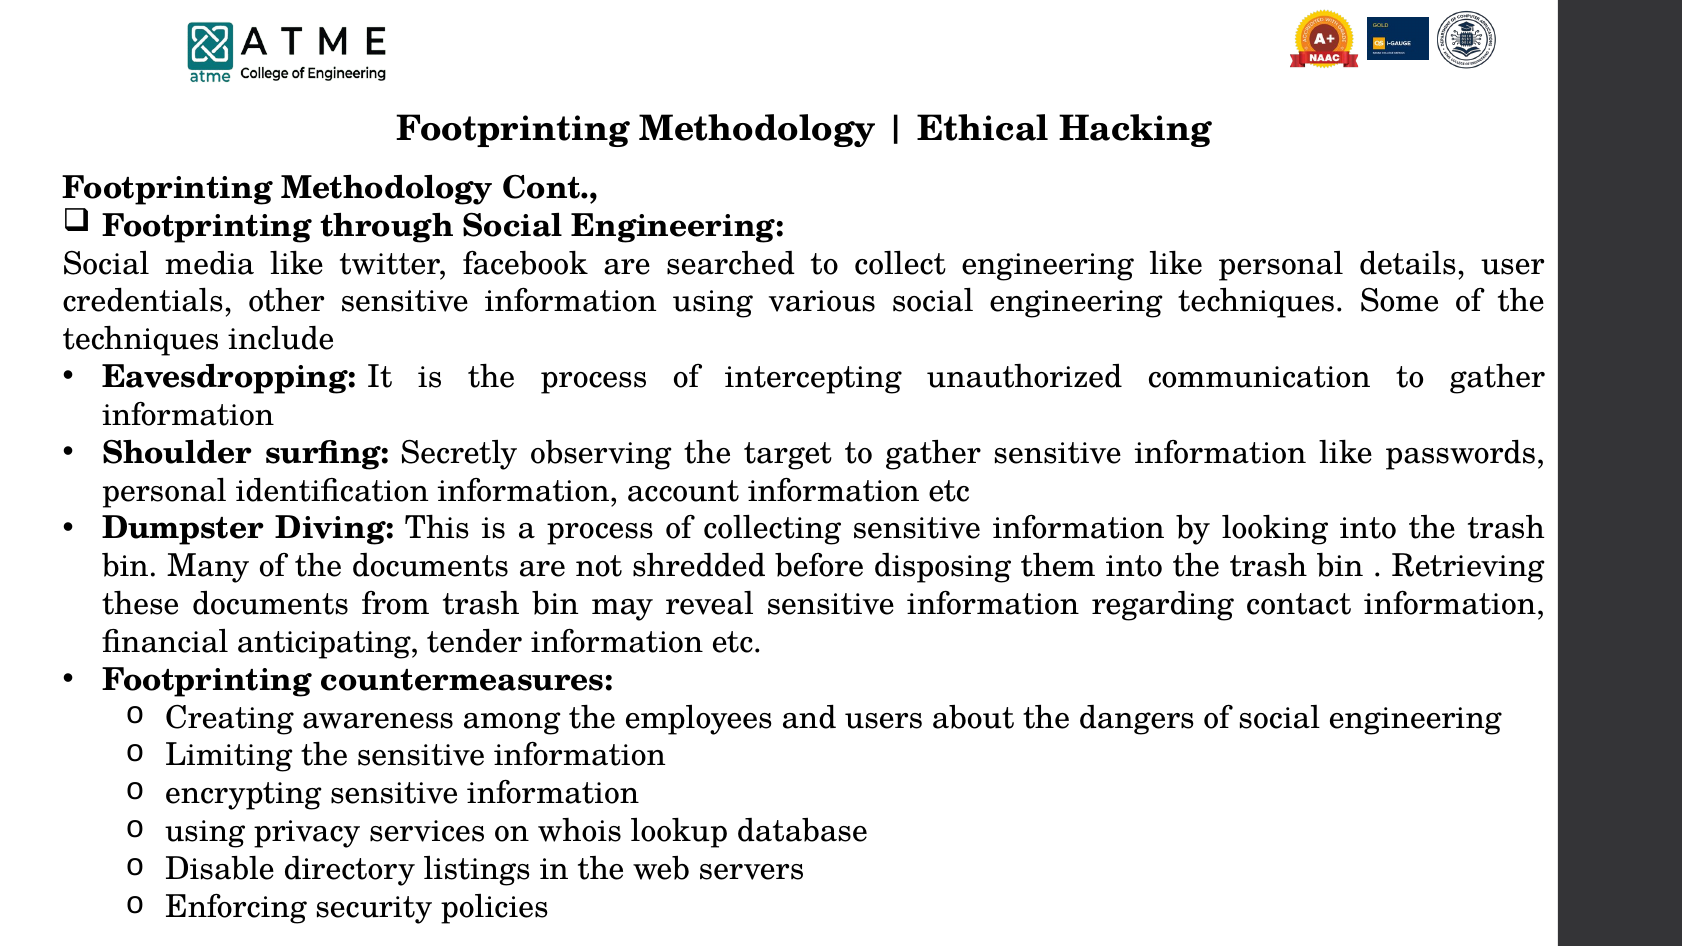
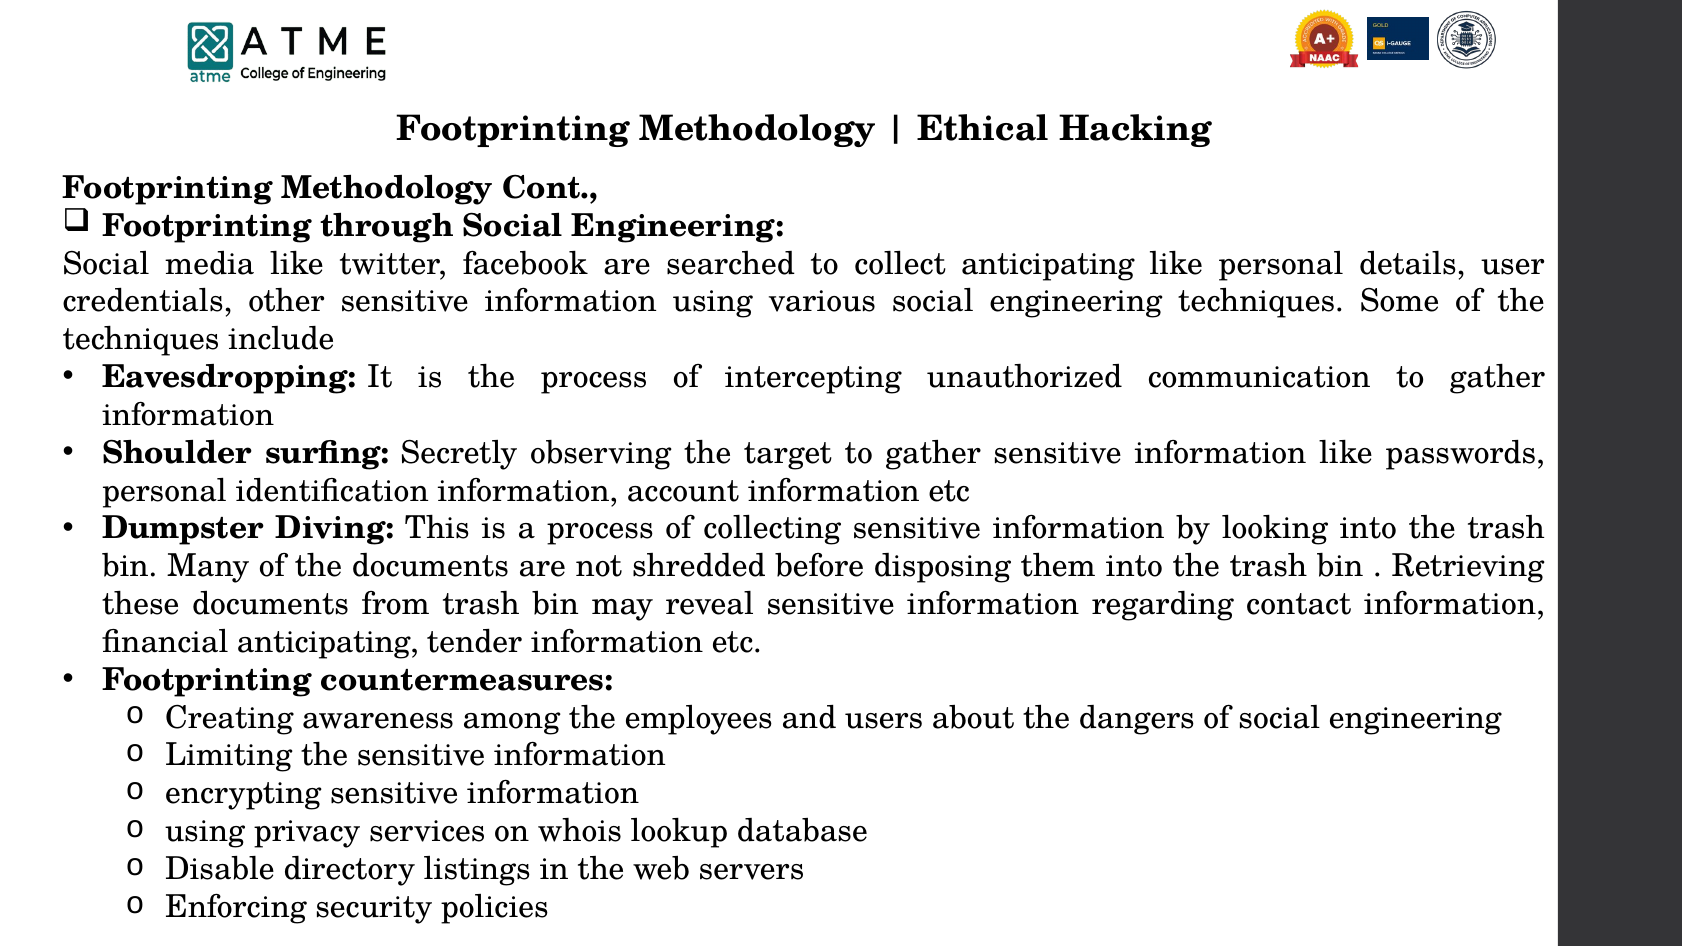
collect engineering: engineering -> anticipating
